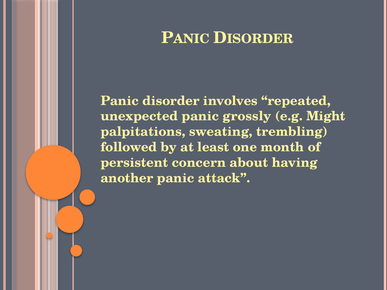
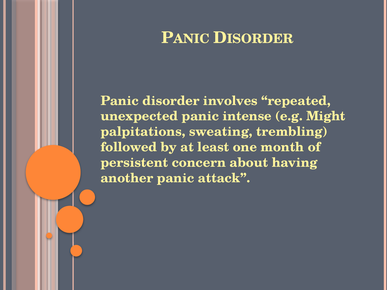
grossly: grossly -> intense
